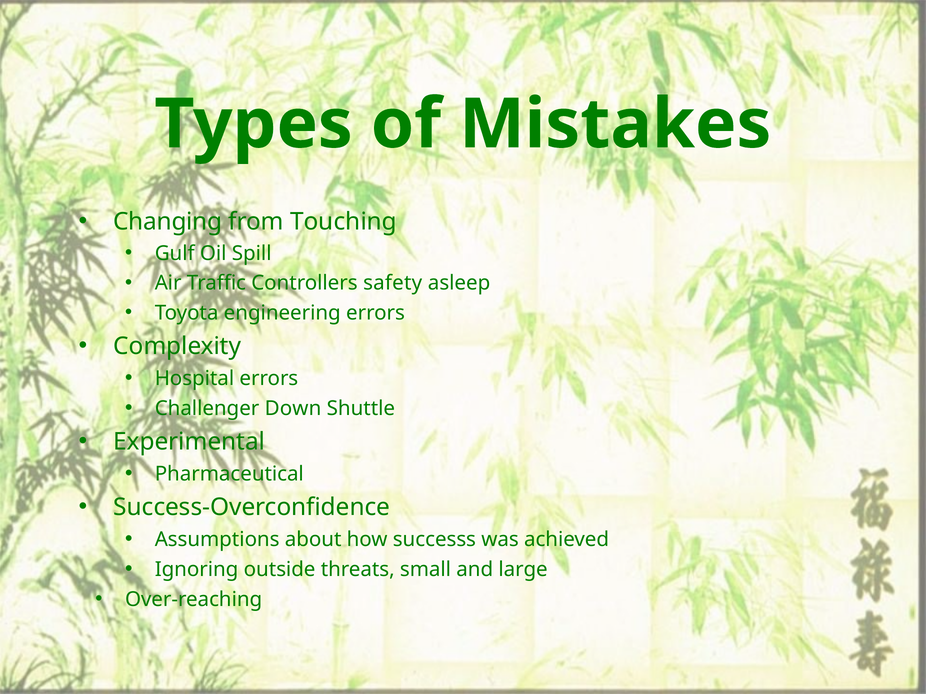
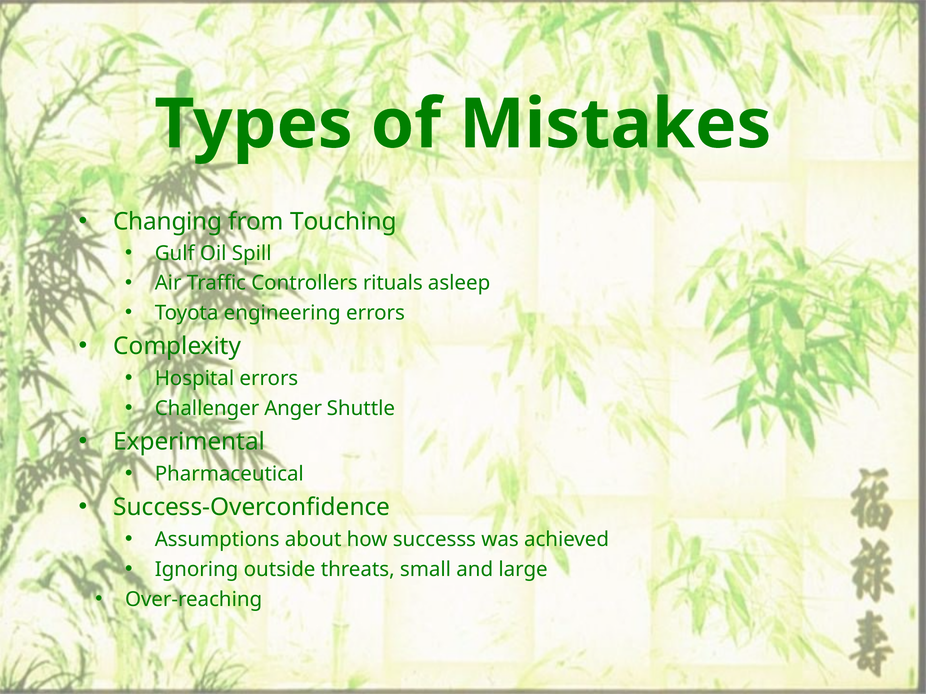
safety: safety -> rituals
Down: Down -> Anger
